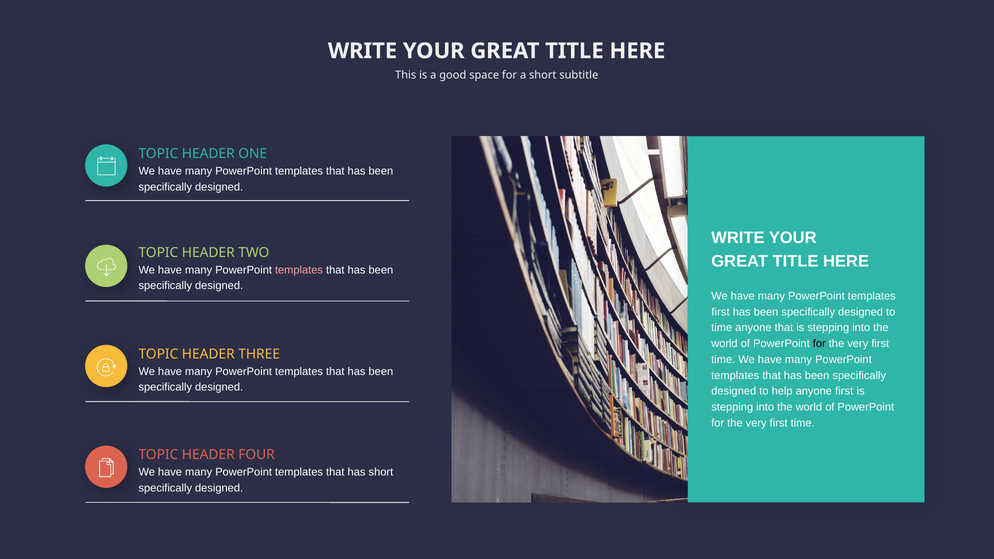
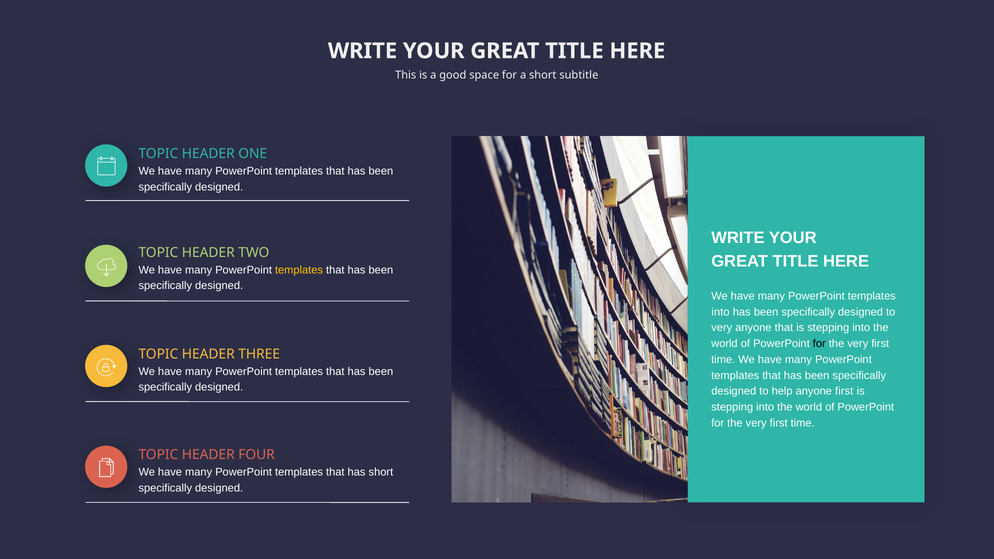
templates at (299, 270) colour: pink -> yellow
first at (721, 312): first -> into
time at (722, 328): time -> very
